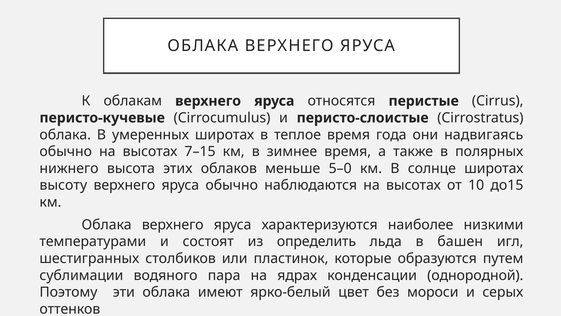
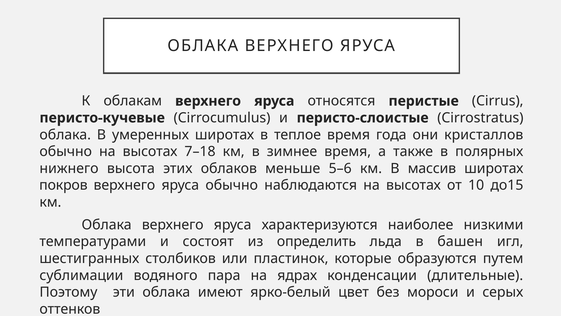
надвигаясь: надвигаясь -> кристаллов
7–15: 7–15 -> 7–18
5–0: 5–0 -> 5–6
солнце: солнце -> массив
высоту: высоту -> покров
однородной: однородной -> длительные
